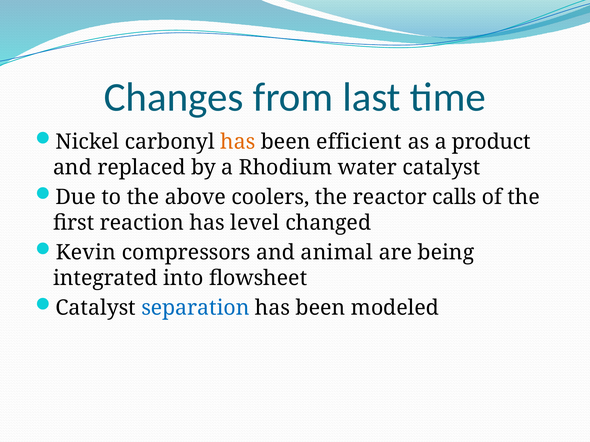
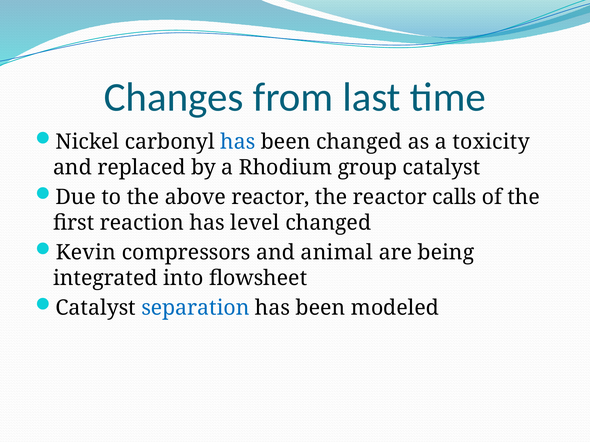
has at (238, 142) colour: orange -> blue
been efficient: efficient -> changed
product: product -> toxicity
water: water -> group
above coolers: coolers -> reactor
